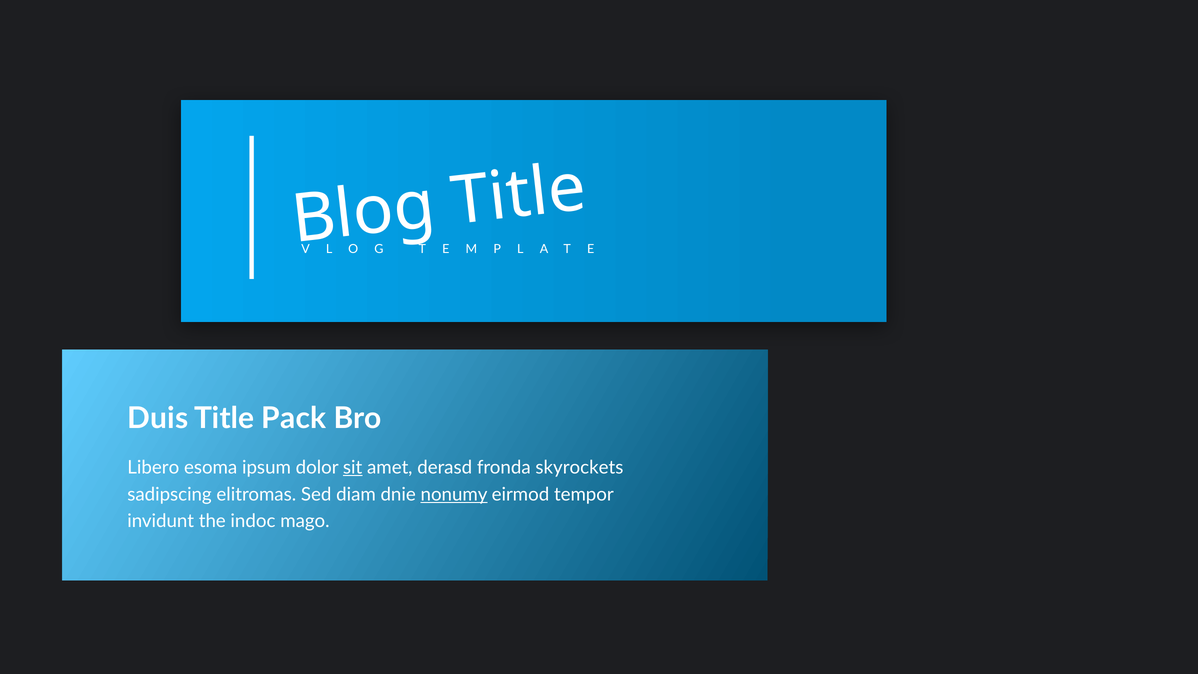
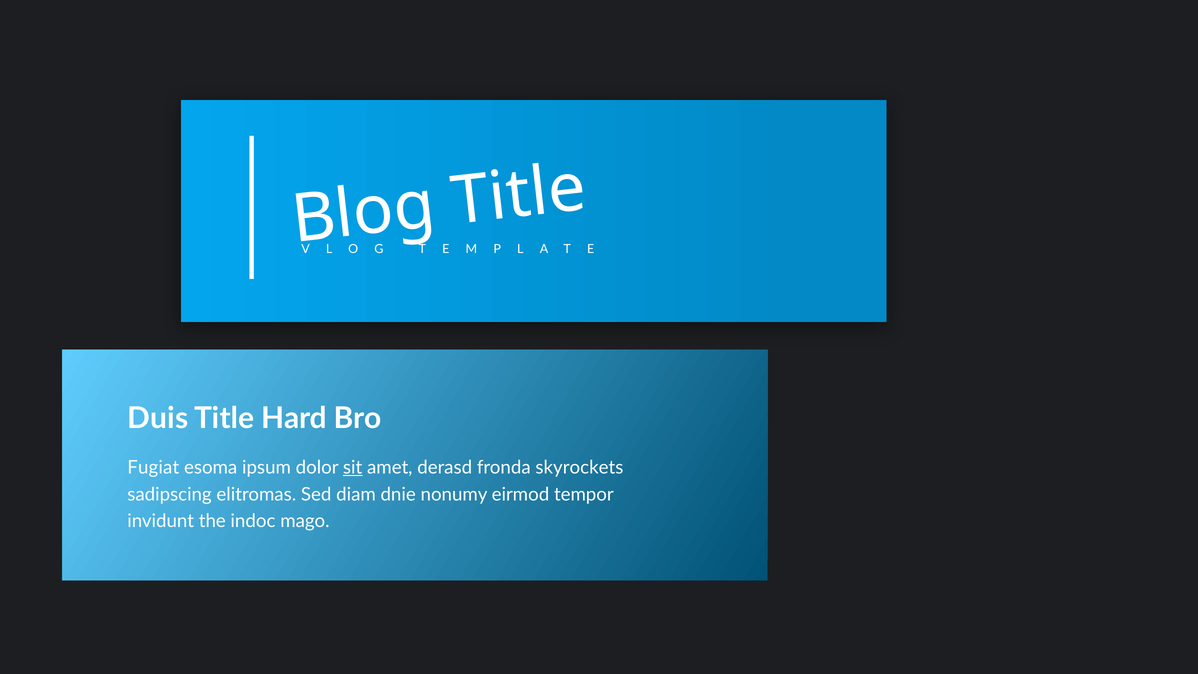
Pack: Pack -> Hard
Libero: Libero -> Fugiat
nonumy underline: present -> none
